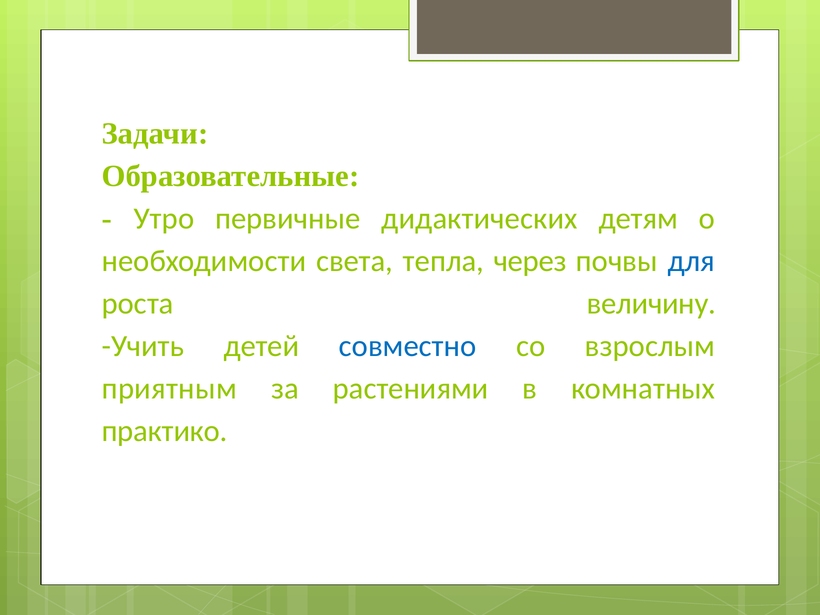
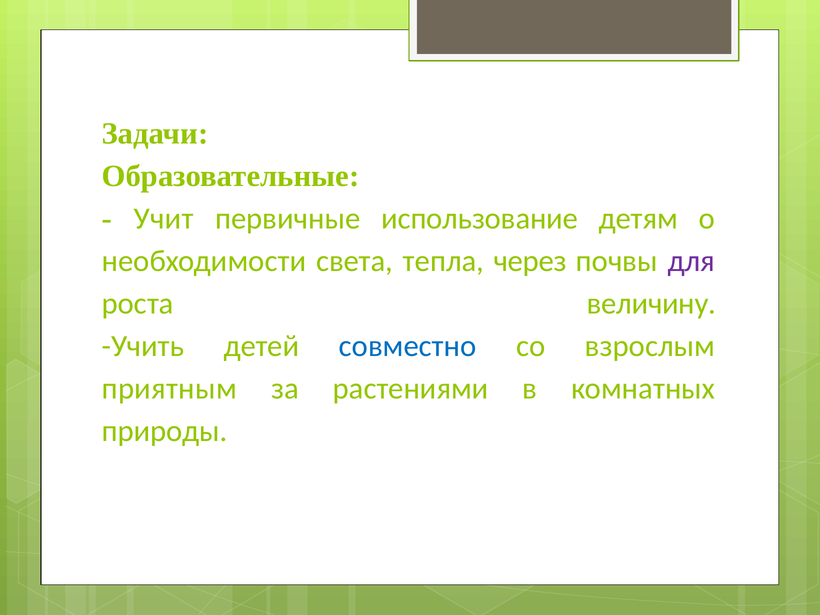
Утро: Утро -> Учит
дидактических: дидактических -> использование
для colour: blue -> purple
практико: практико -> природы
